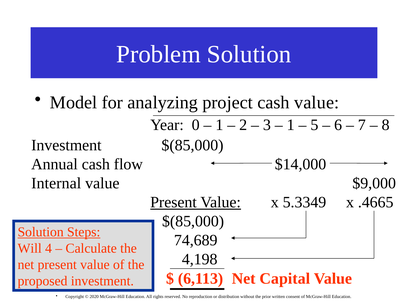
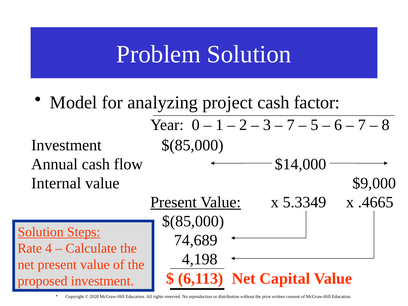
cash value: value -> factor
1 at (291, 125): 1 -> 7
Will: Will -> Rate
